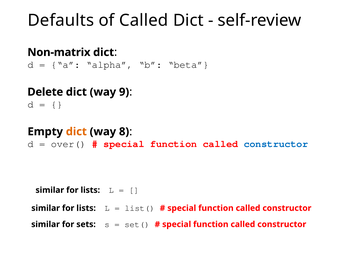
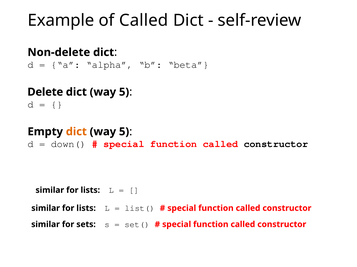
Defaults: Defaults -> Example
Non-matrix: Non-matrix -> Non-delete
9 at (124, 92): 9 -> 5
8 at (124, 132): 8 -> 5
over(: over( -> down(
constructor at (276, 144) colour: blue -> black
